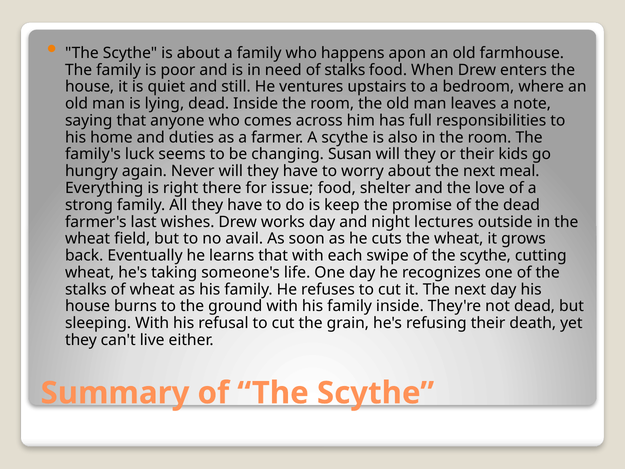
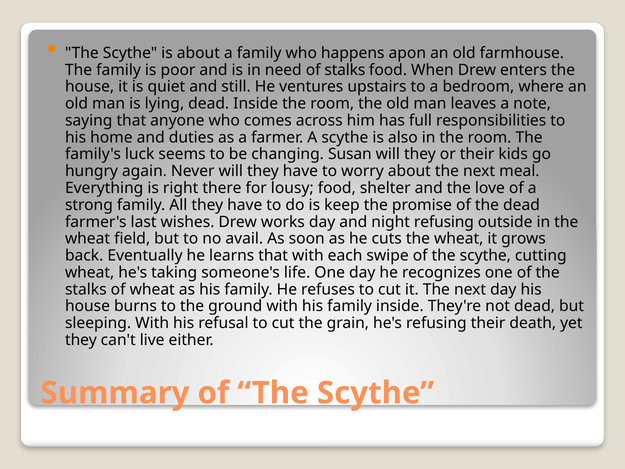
issue: issue -> lousy
night lectures: lectures -> refusing
